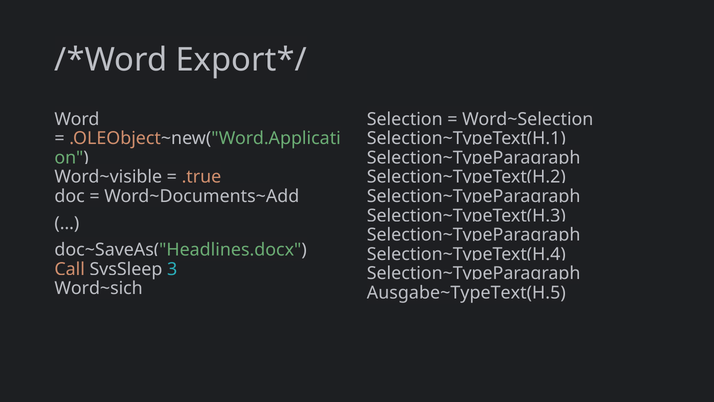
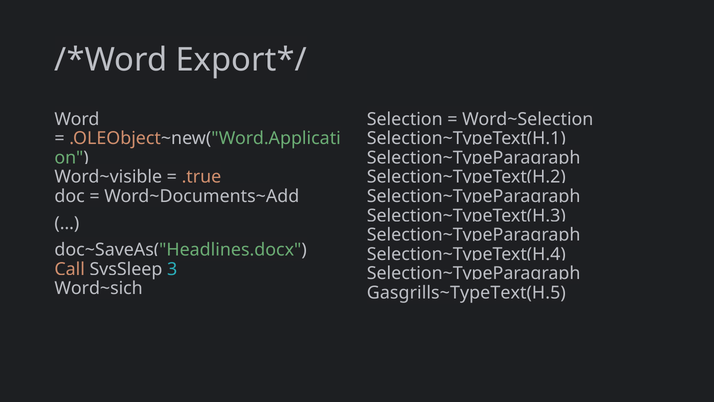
Ausgabe~TypeText(H.5: Ausgabe~TypeText(H.5 -> Gasgrills~TypeText(H.5
